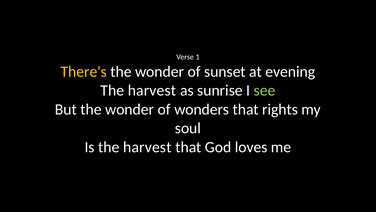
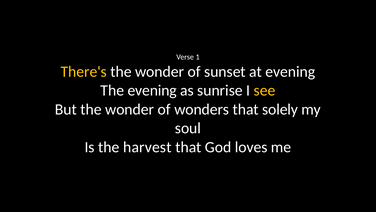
harvest at (152, 90): harvest -> evening
see colour: light green -> yellow
rights: rights -> solely
